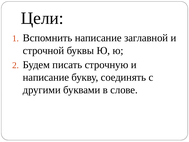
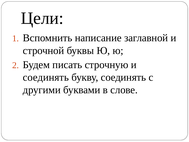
написание at (46, 77): написание -> соединять
